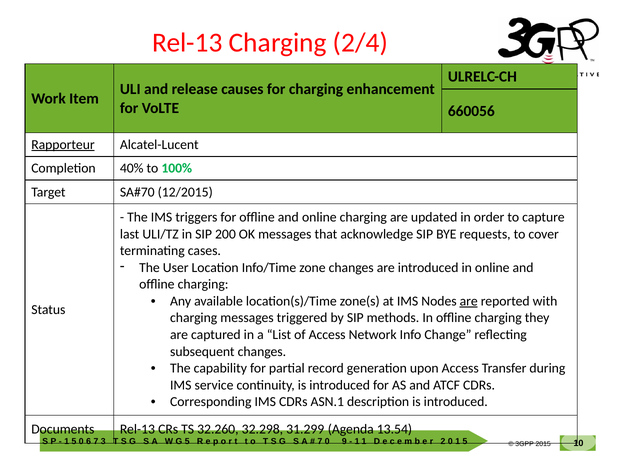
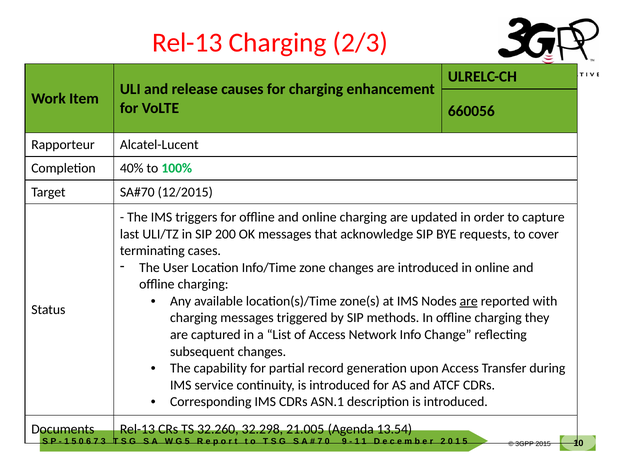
2/4: 2/4 -> 2/3
Rapporteur underline: present -> none
31.299: 31.299 -> 21.005
